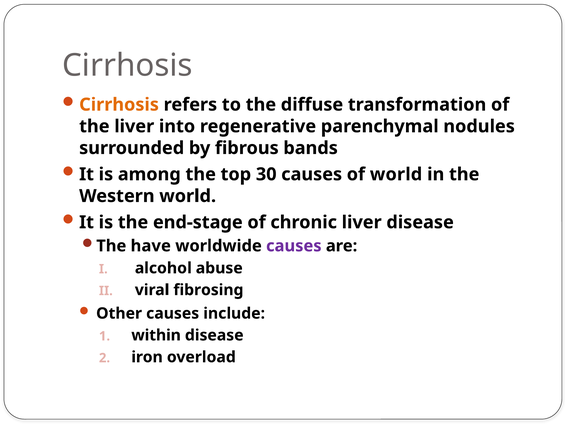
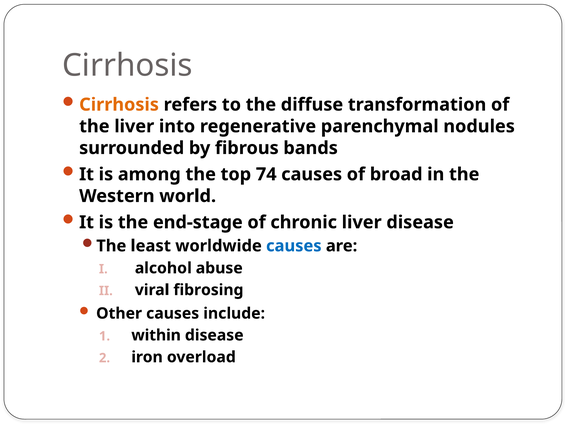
30: 30 -> 74
of world: world -> broad
have: have -> least
causes at (294, 246) colour: purple -> blue
